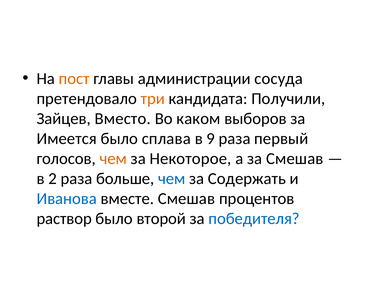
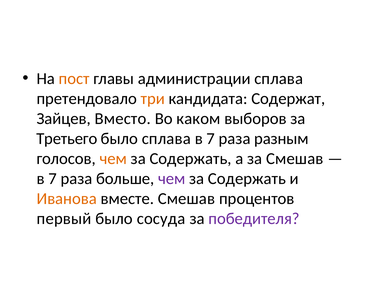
администрации сосуда: сосуда -> сплава
Получили: Получили -> Содержат
Имеется: Имеется -> Третьего
9 at (211, 139): 9 -> 7
первый: первый -> разным
Некоторое at (190, 159): Некоторое -> Содержать
2 at (53, 179): 2 -> 7
чем at (172, 179) colour: blue -> purple
Иванова colour: blue -> orange
раствор: раствор -> первый
второй: второй -> сосуда
победителя colour: blue -> purple
